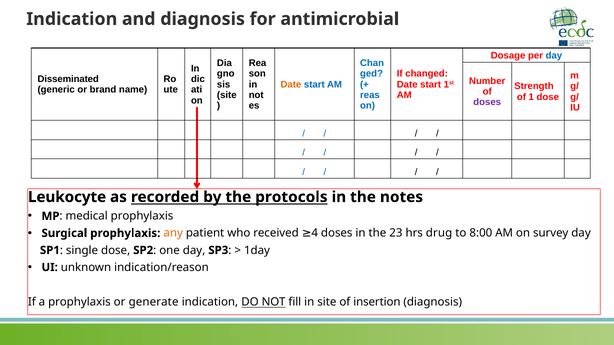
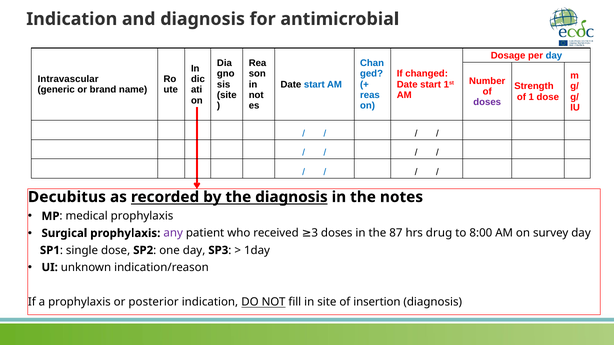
Disseminated: Disseminated -> Intravascular
Date at (291, 84) colour: orange -> black
Leukocyte: Leukocyte -> Decubitus
the protocols: protocols -> diagnosis
any colour: orange -> purple
4: 4 -> 3
23: 23 -> 87
generate: generate -> posterior
